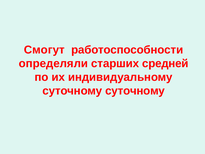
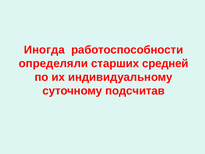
Смогут: Смогут -> Иногда
суточному суточному: суточному -> подсчитав
